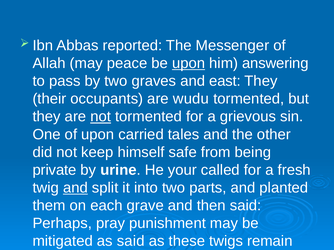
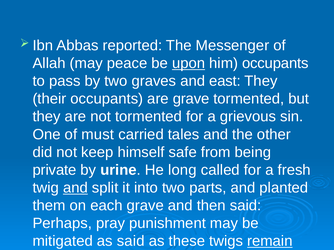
him answering: answering -> occupants
are wudu: wudu -> grave
not at (101, 117) underline: present -> none
of upon: upon -> must
your: your -> long
remain underline: none -> present
